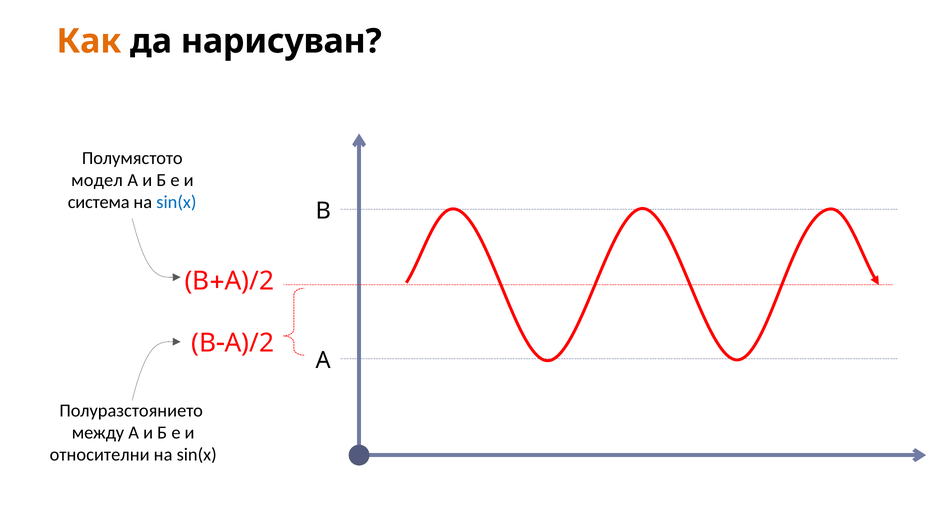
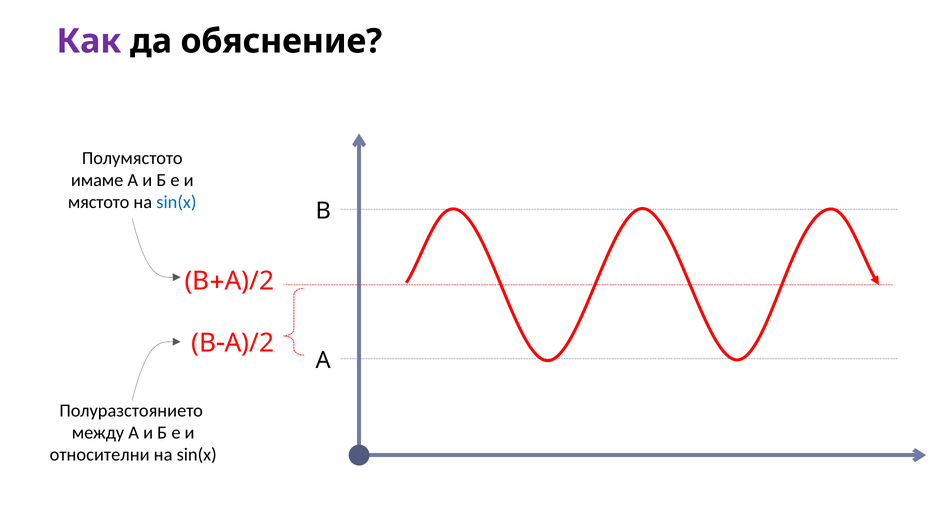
Как colour: orange -> purple
нарисуван: нарисуван -> обяснение
модел: модел -> имаме
система: система -> мястото
